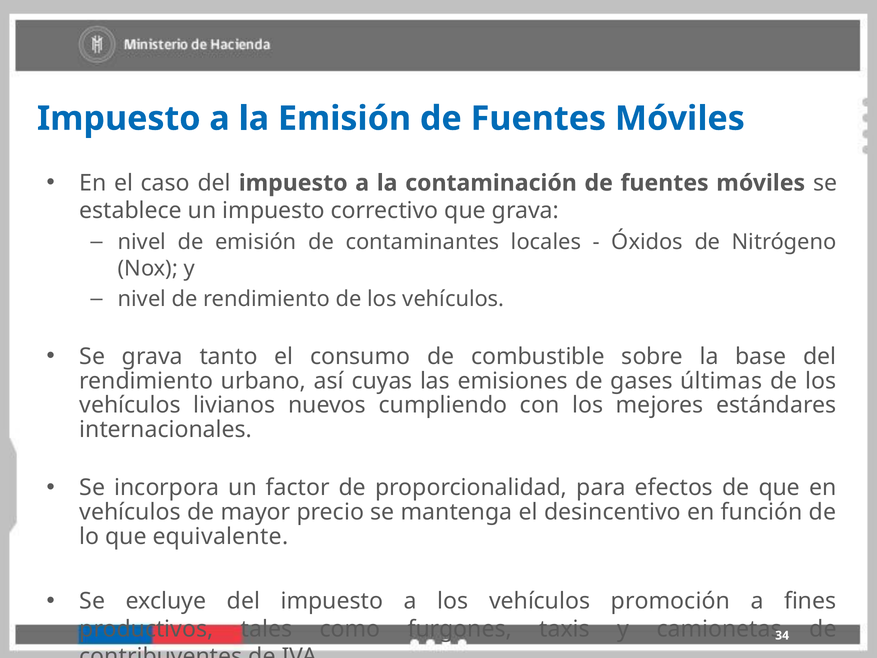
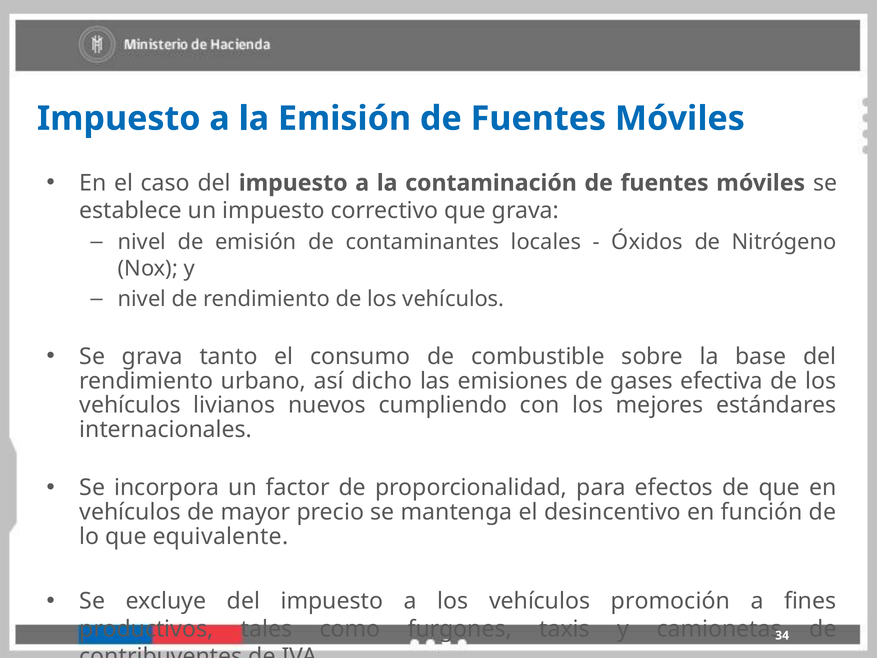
cuyas: cuyas -> dicho
últimas: últimas -> efectiva
